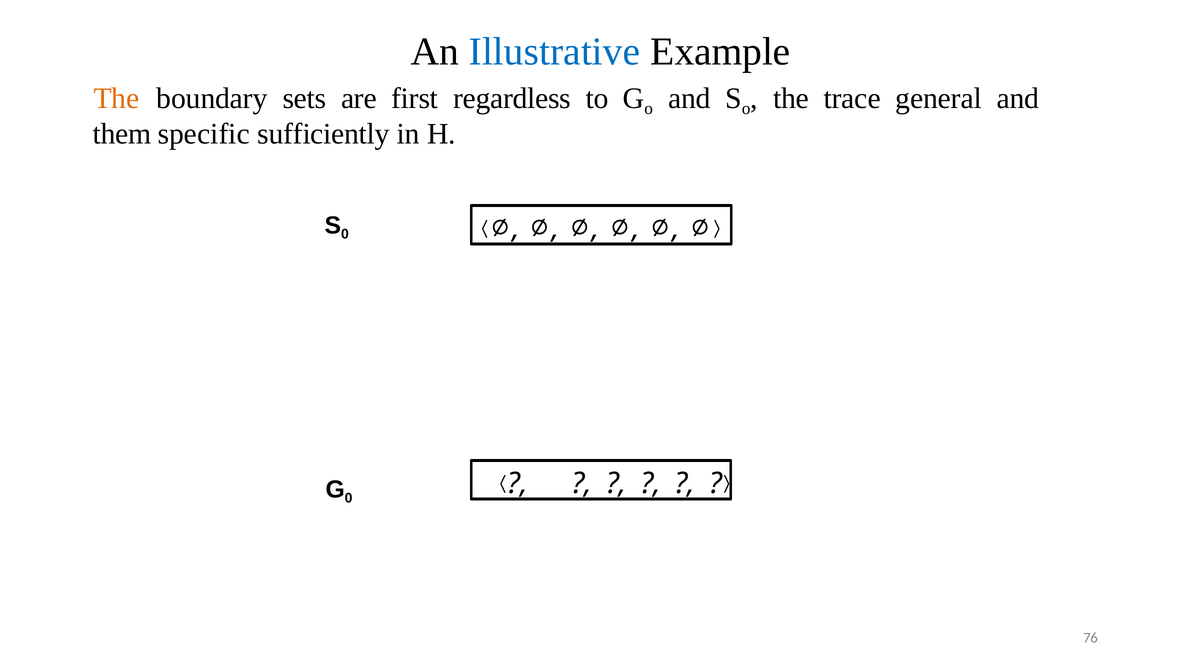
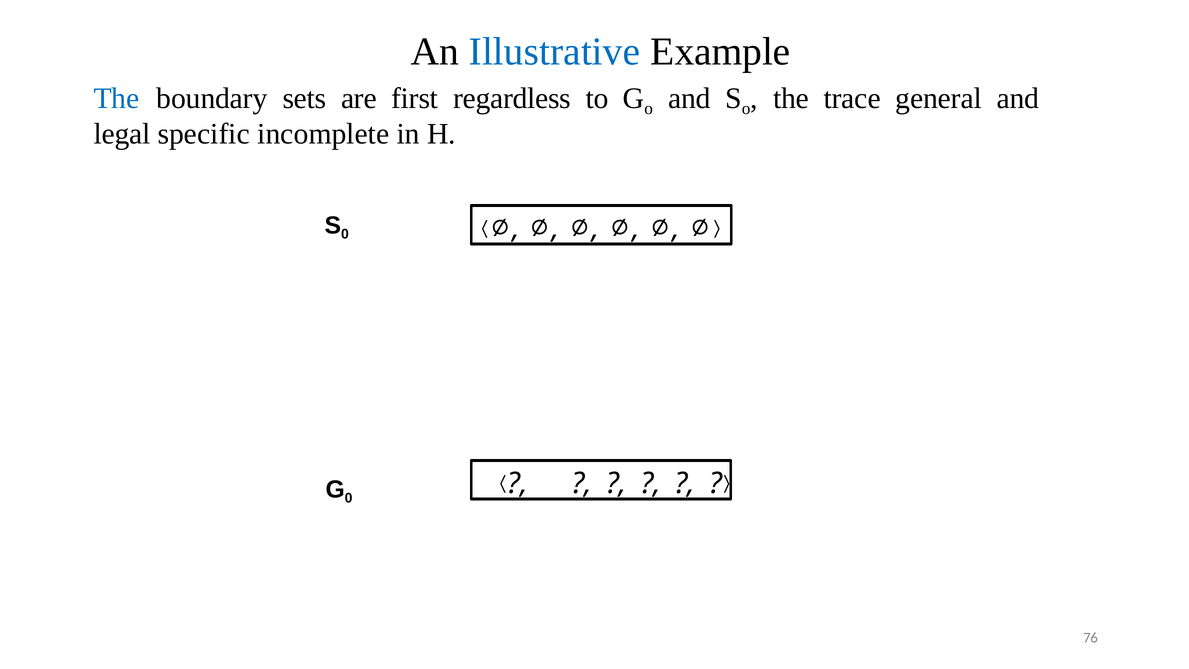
The at (116, 99) colour: orange -> blue
them: them -> legal
sufficiently: sufficiently -> incomplete
